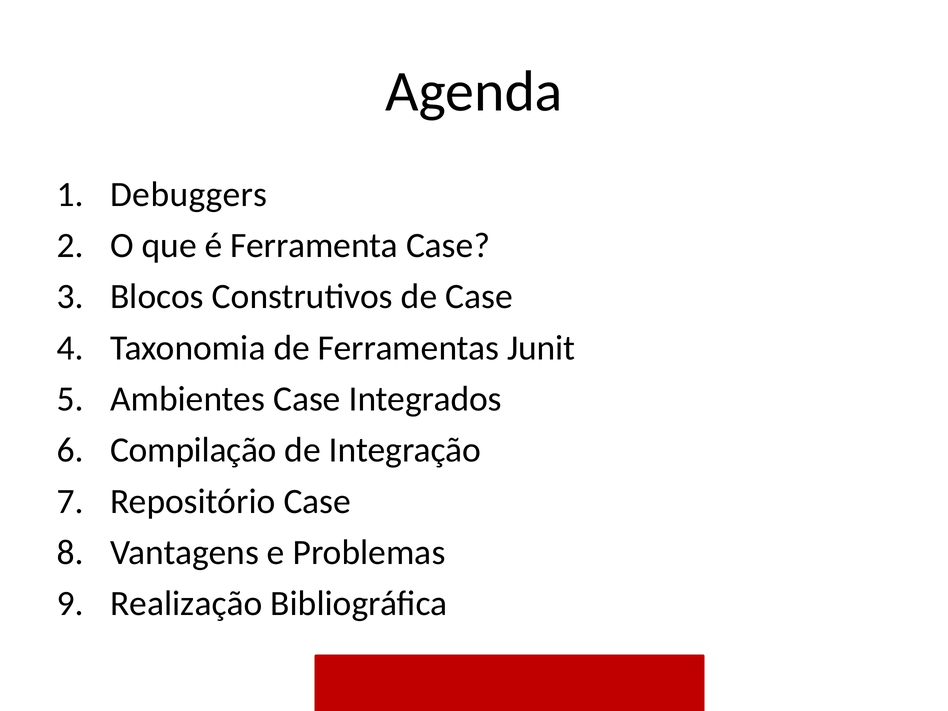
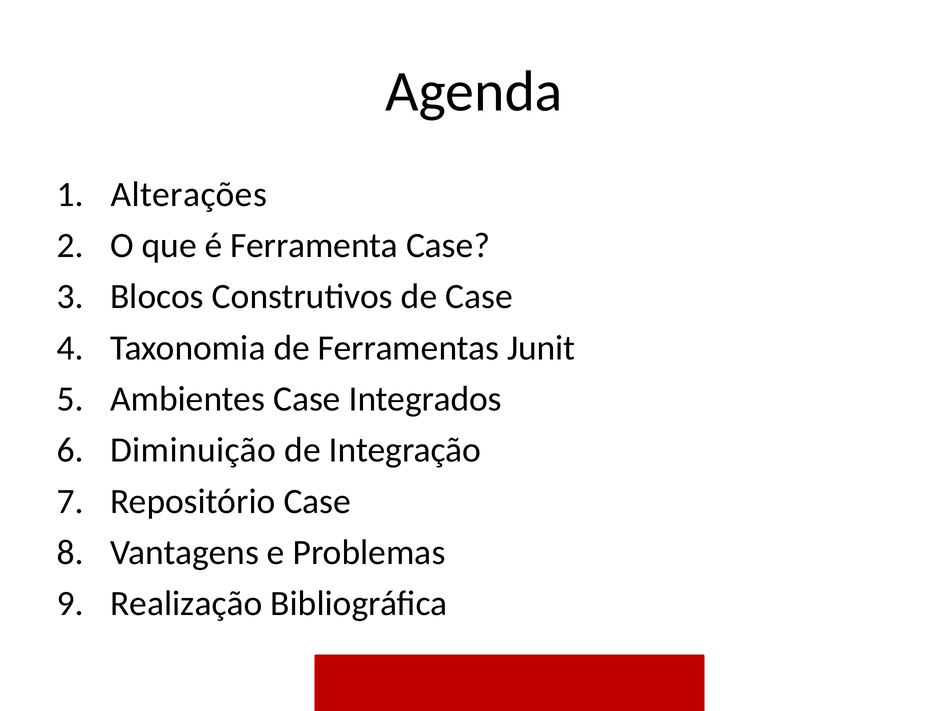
Debuggers: Debuggers -> Alterações
Compilação: Compilação -> Diminuição
